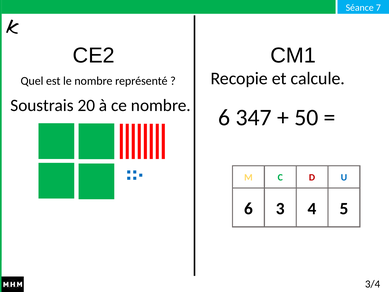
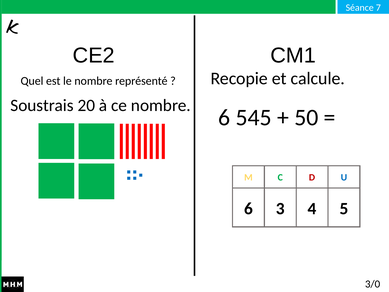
347: 347 -> 545
3/4: 3/4 -> 3/0
